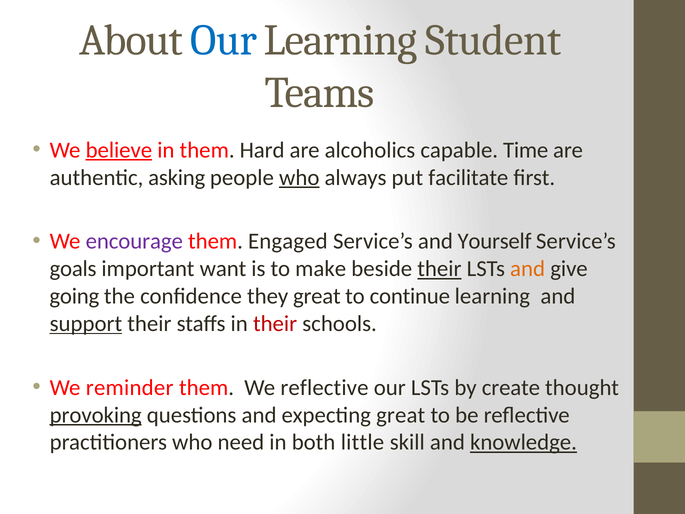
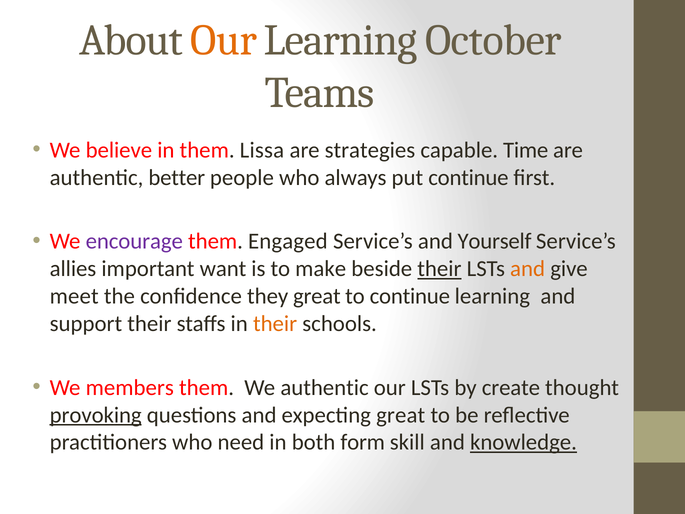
Our at (224, 40) colour: blue -> orange
Student: Student -> October
believe underline: present -> none
Hard: Hard -> Lissa
alcoholics: alcoholics -> strategies
asking: asking -> better
who at (299, 177) underline: present -> none
put facilitate: facilitate -> continue
goals: goals -> allies
going: going -> meet
support underline: present -> none
their at (275, 324) colour: red -> orange
reminder: reminder -> members
We reflective: reflective -> authentic
little: little -> form
